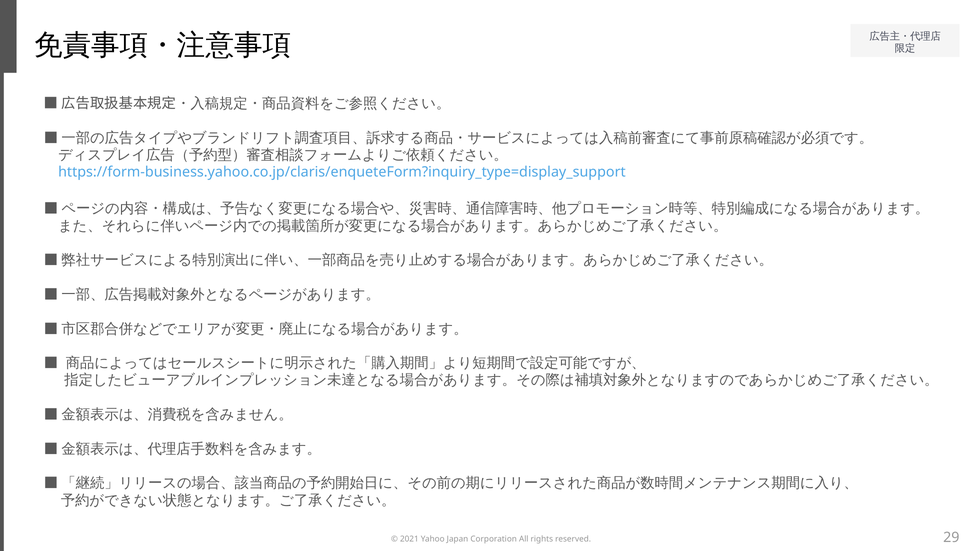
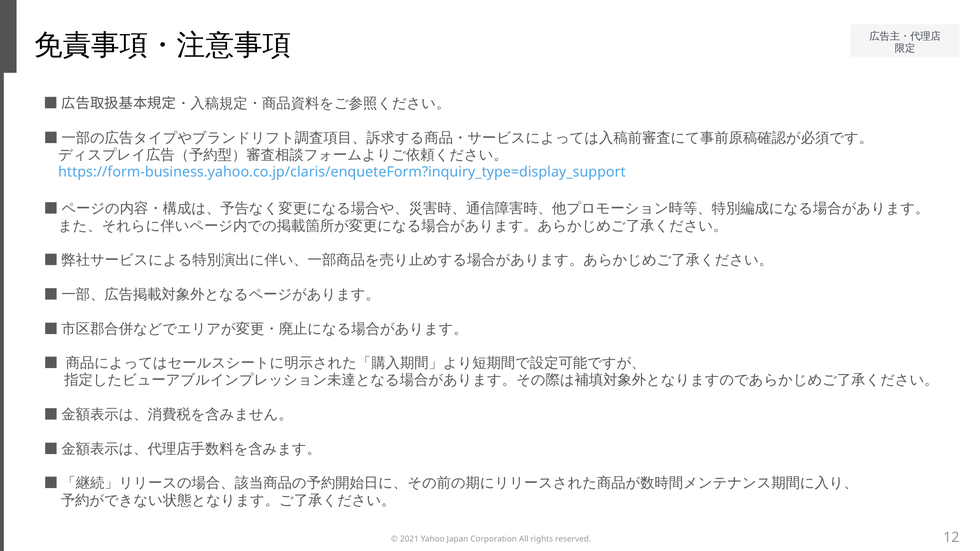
29: 29 -> 12
